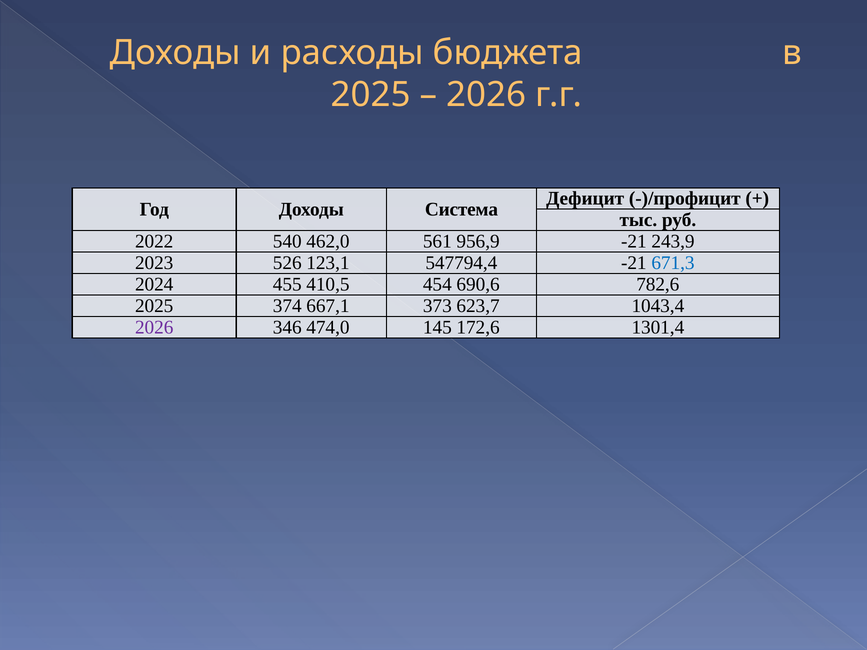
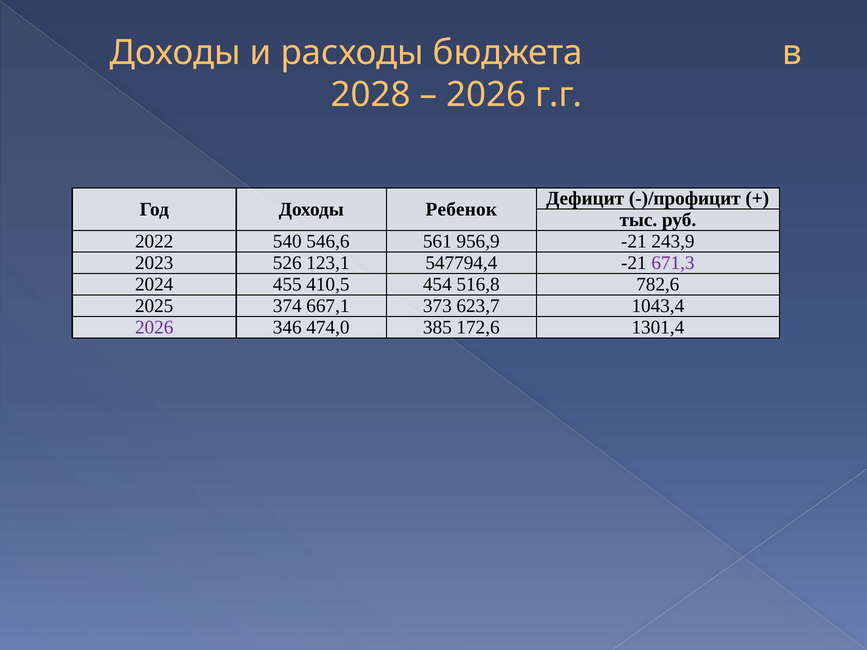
2025 at (371, 95): 2025 -> 2028
Система: Система -> Ребенок
462,0: 462,0 -> 546,6
671,3 colour: blue -> purple
690,6: 690,6 -> 516,8
145: 145 -> 385
